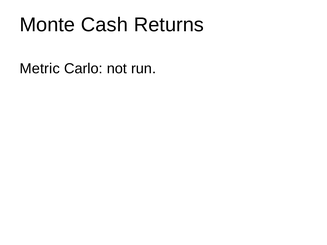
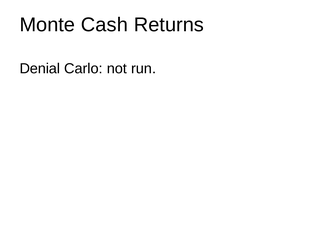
Metric: Metric -> Denial
